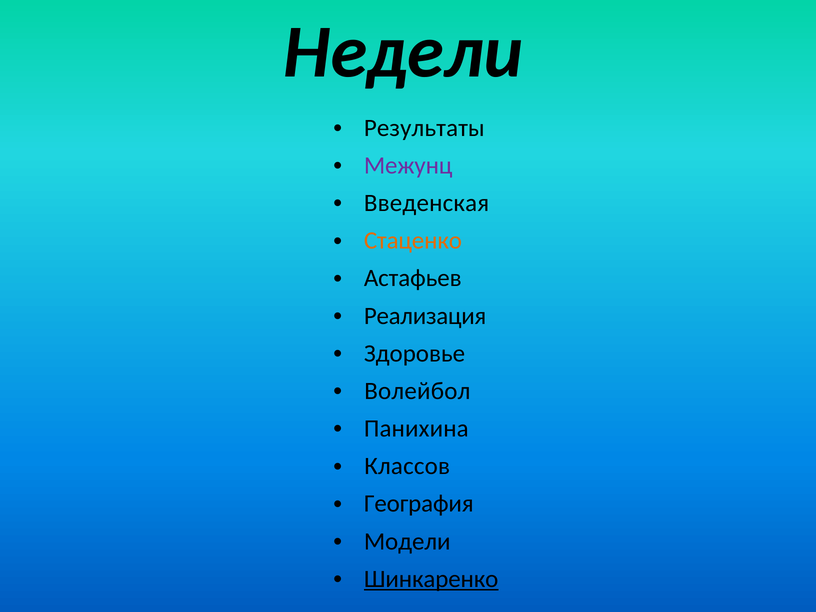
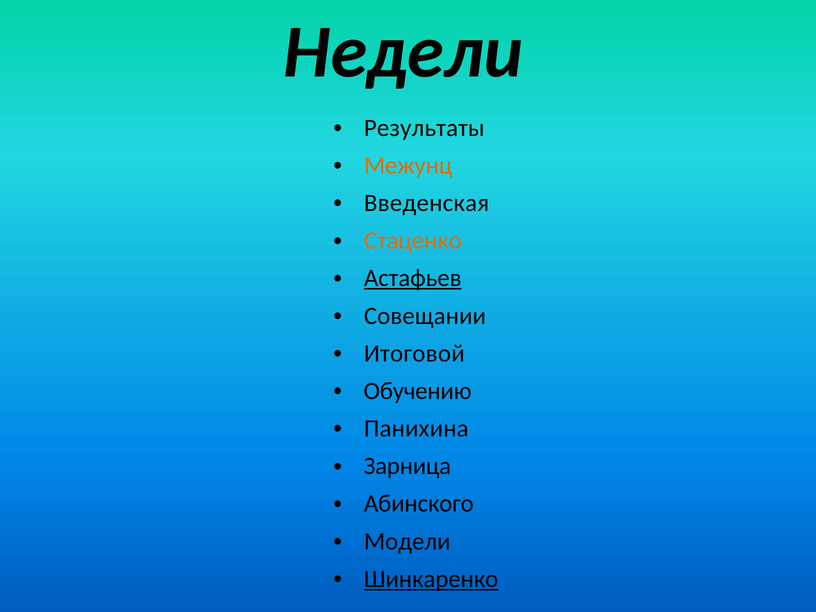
Межунц colour: purple -> orange
Астафьев underline: none -> present
Реализация: Реализация -> Совещании
Здоровье: Здоровье -> Итоговой
Волейбол: Волейбол -> Обучению
Классов: Классов -> Зарница
География: География -> Абинского
